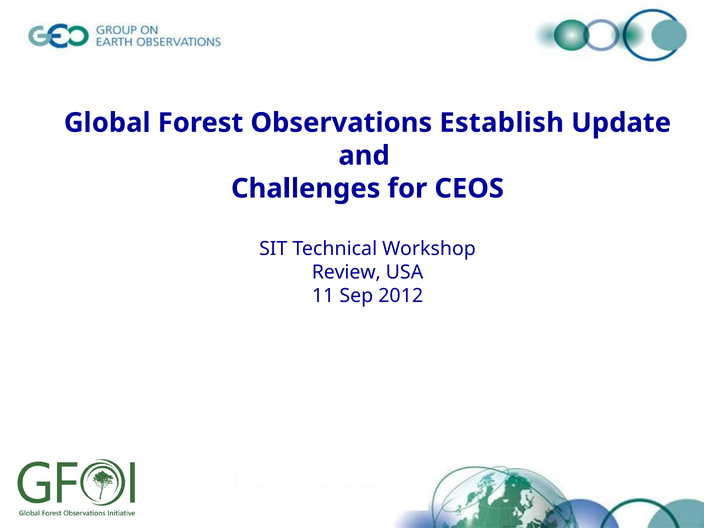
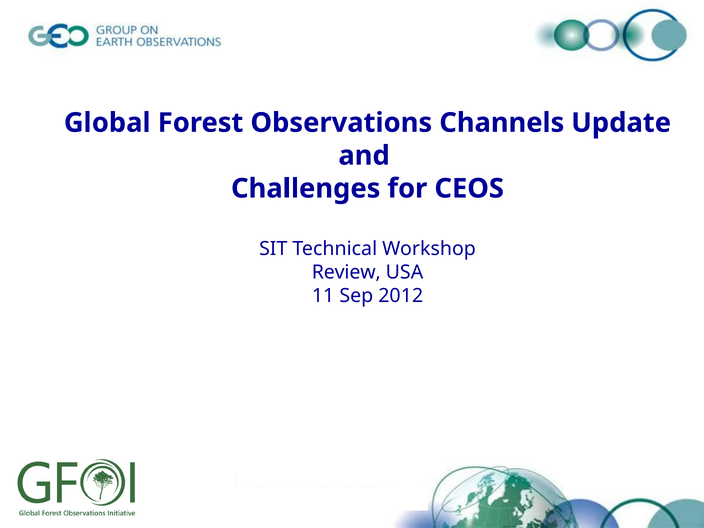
Establish: Establish -> Channels
